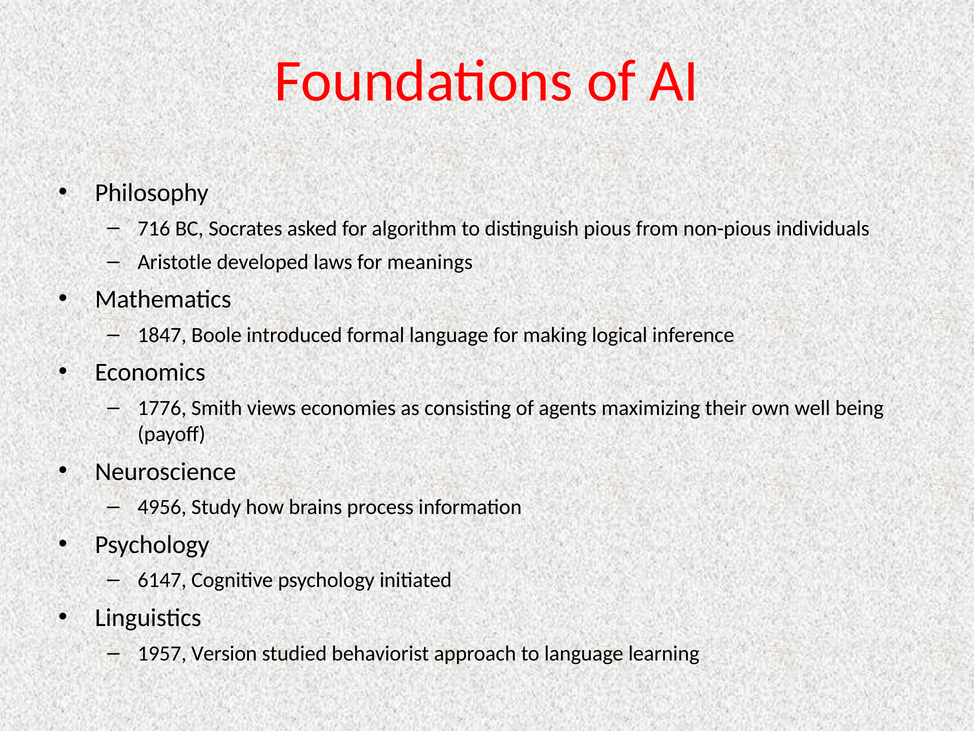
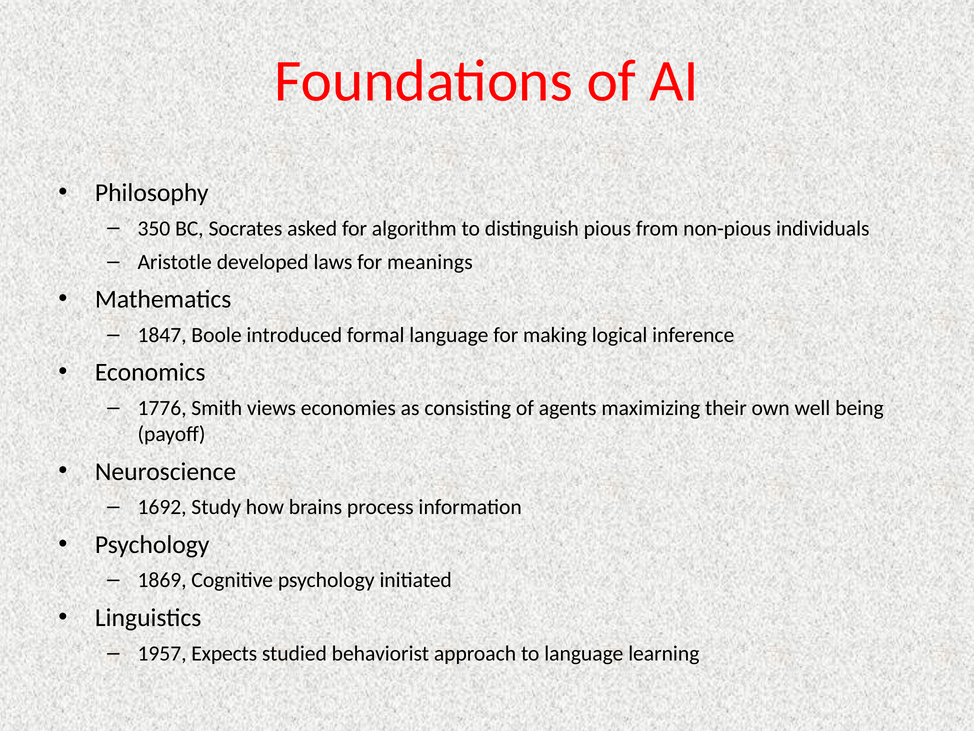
716: 716 -> 350
4956: 4956 -> 1692
6147: 6147 -> 1869
Version: Version -> Expects
